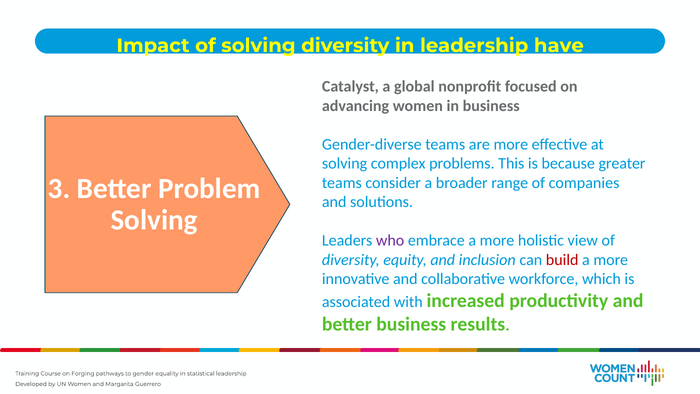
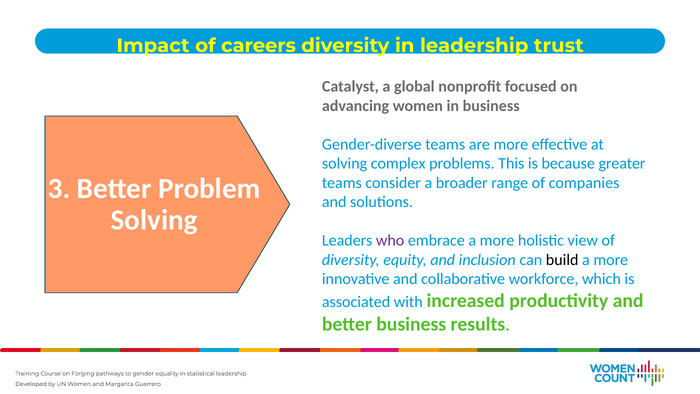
of solving: solving -> careers
have: have -> trust
build colour: red -> black
